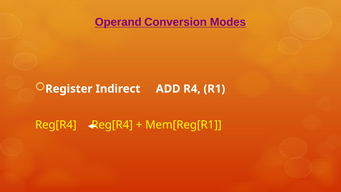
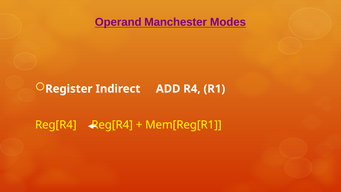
Conversion: Conversion -> Manchester
